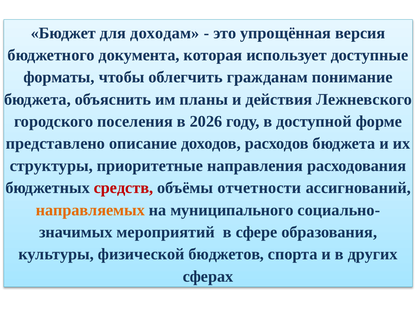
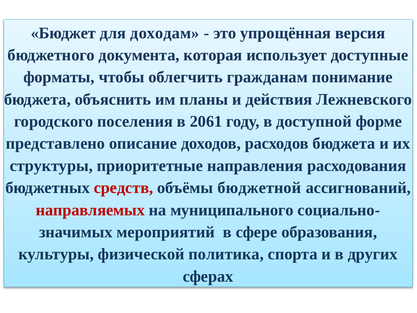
2026: 2026 -> 2061
отчетности: отчетности -> бюджетной
направляемых colour: orange -> red
бюджетов: бюджетов -> политика
